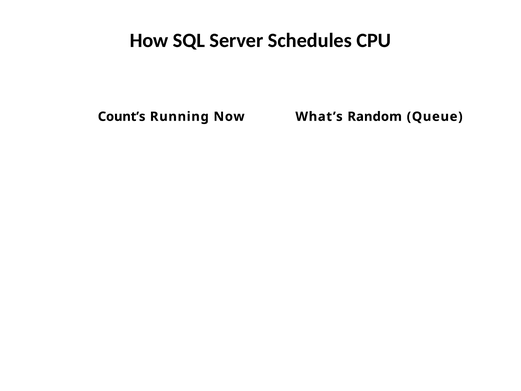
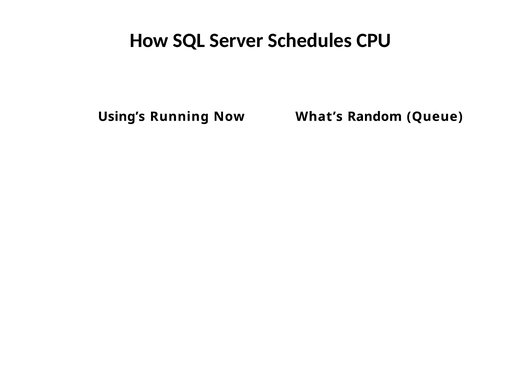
Count’s: Count’s -> Using’s
